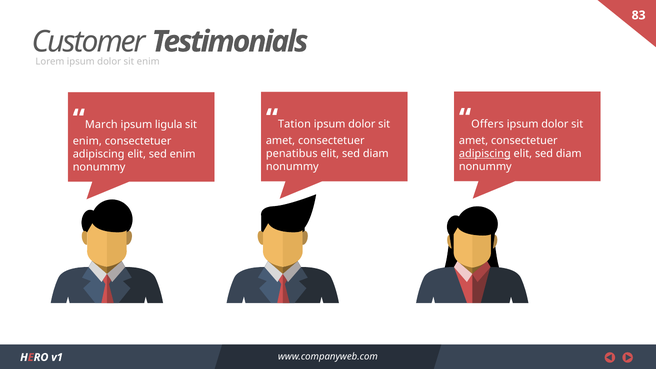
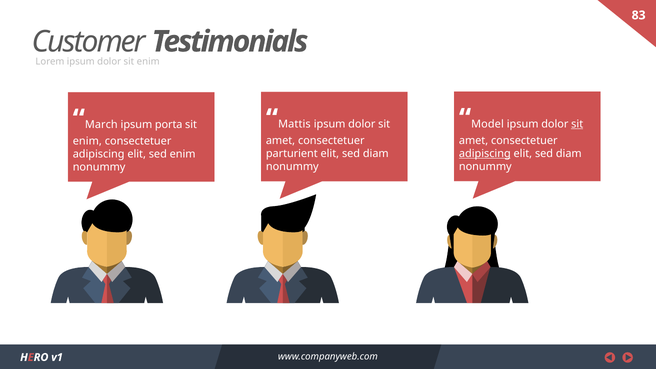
Offers: Offers -> Model
sit at (577, 124) underline: none -> present
Tation: Tation -> Mattis
ligula: ligula -> porta
penatibus: penatibus -> parturient
